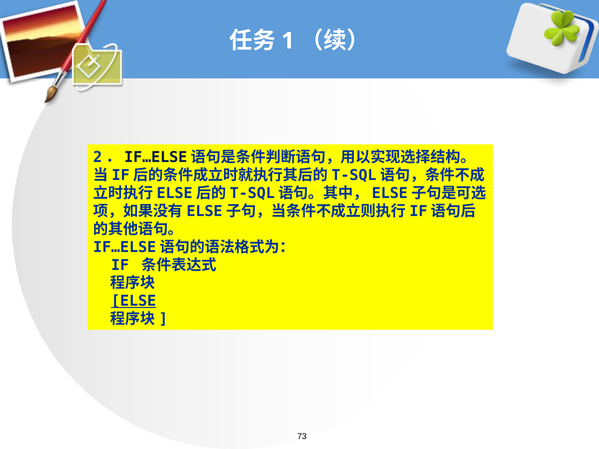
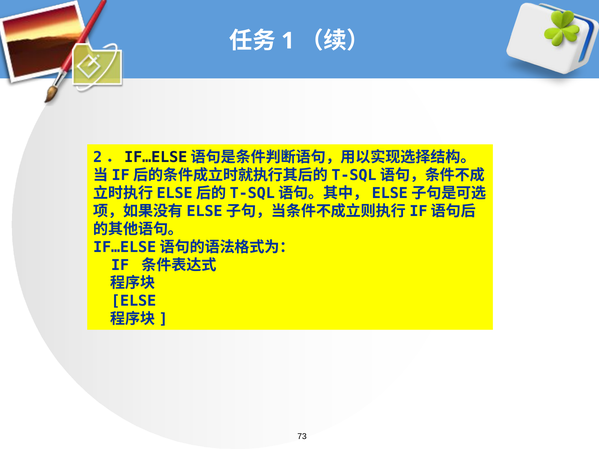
ELSE underline: present -> none
